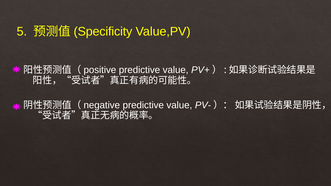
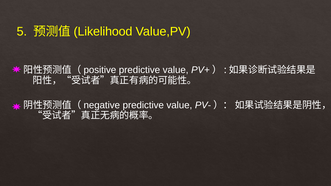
Specificity: Specificity -> Likelihood
